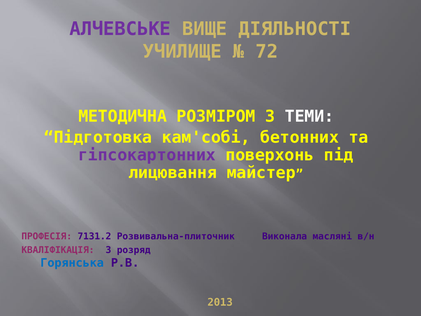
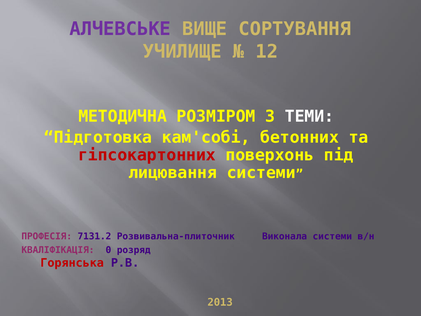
ДІЯЛЬНОСТІ: ДІЯЛЬНОСТІ -> СОРТУВАННЯ
72: 72 -> 12
гіпсокартонних colour: purple -> red
лицювання майстер: майстер -> системи
Виконала масляні: масляні -> системи
3: 3 -> 0
Горянська colour: blue -> red
